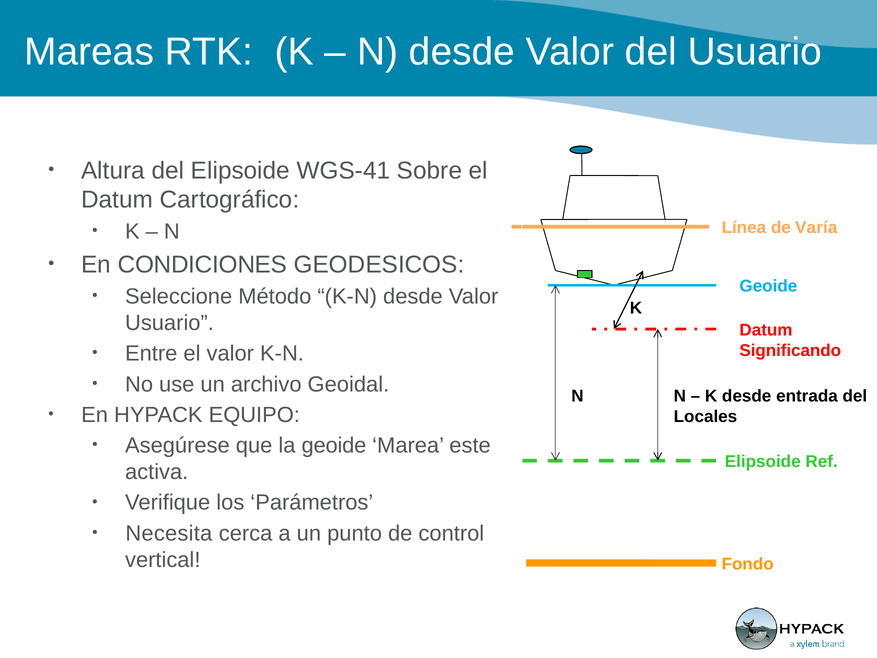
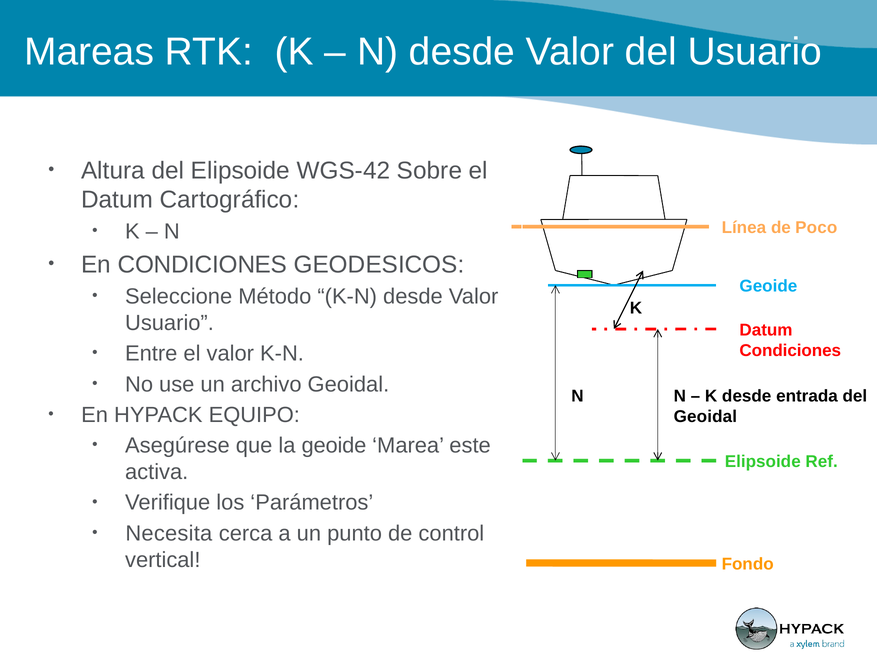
WGS-41: WGS-41 -> WGS-42
Varía: Varía -> Poco
Significando at (790, 350): Significando -> Condiciones
Locales at (705, 416): Locales -> Geoidal
